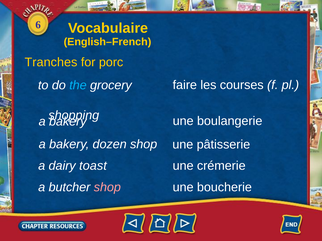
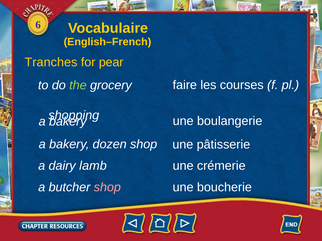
porc: porc -> pear
the colour: light blue -> light green
toast: toast -> lamb
